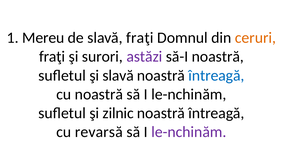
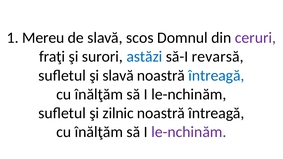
slavă fraţi: fraţi -> scos
ceruri colour: orange -> purple
astăzi colour: purple -> blue
să-I noastră: noastră -> revarsă
noastră at (99, 94): noastră -> înălţăm
revarsă at (99, 132): revarsă -> înălţăm
